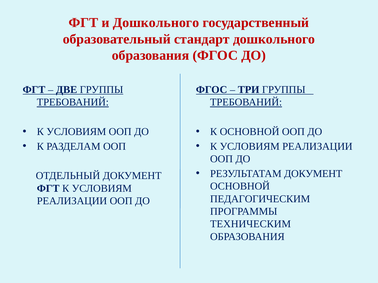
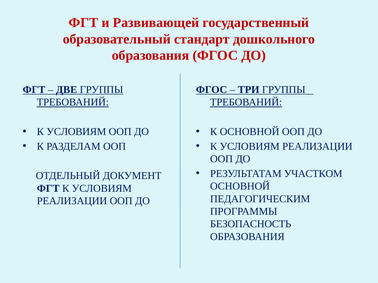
и Дошкольного: Дошкольного -> Развивающей
РЕЗУЛЬТАТАМ ДОКУМЕНТ: ДОКУМЕНТ -> УЧАСТКОМ
ТЕХНИЧЕСКИМ: ТЕХНИЧЕСКИМ -> БЕЗОПАСНОСТЬ
